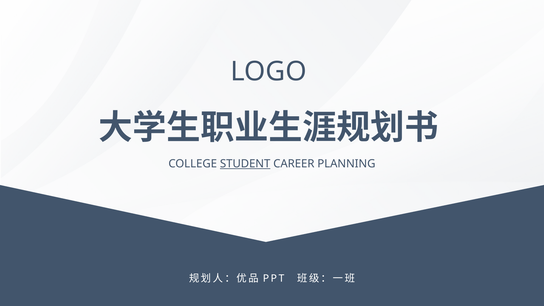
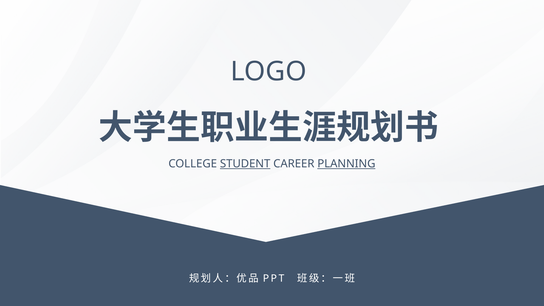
PLANNING underline: none -> present
